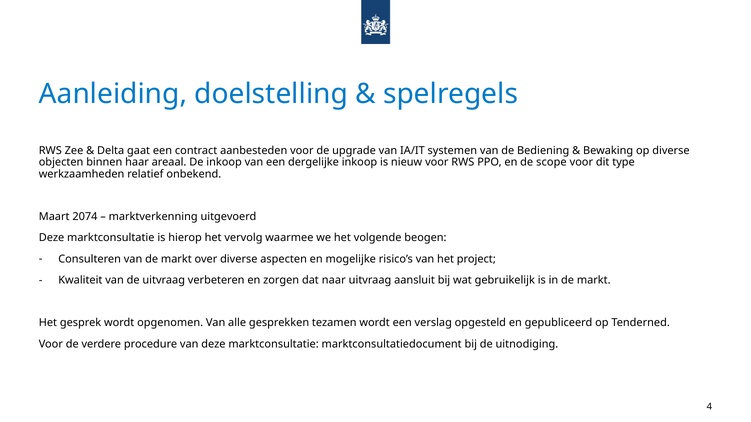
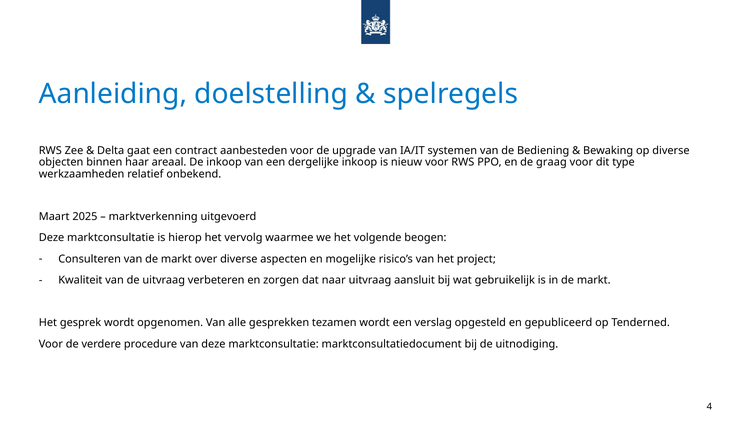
scope: scope -> graag
2074: 2074 -> 2025
